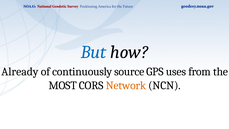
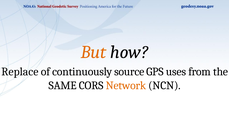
But colour: blue -> orange
Already: Already -> Replace
MOST: MOST -> SAME
